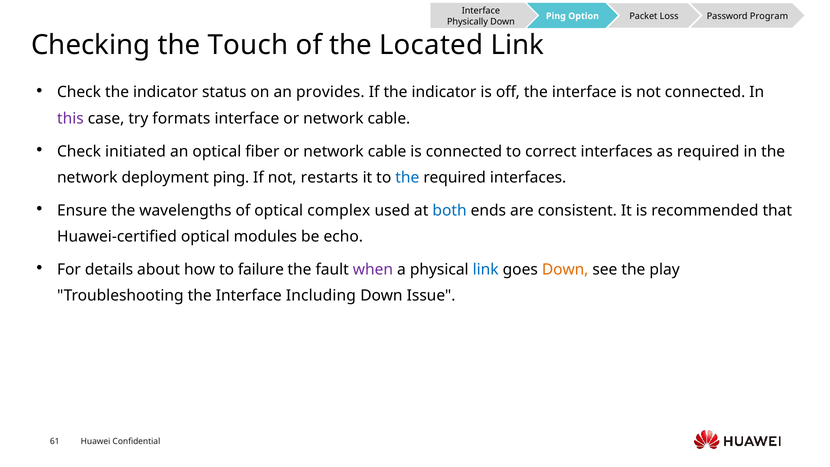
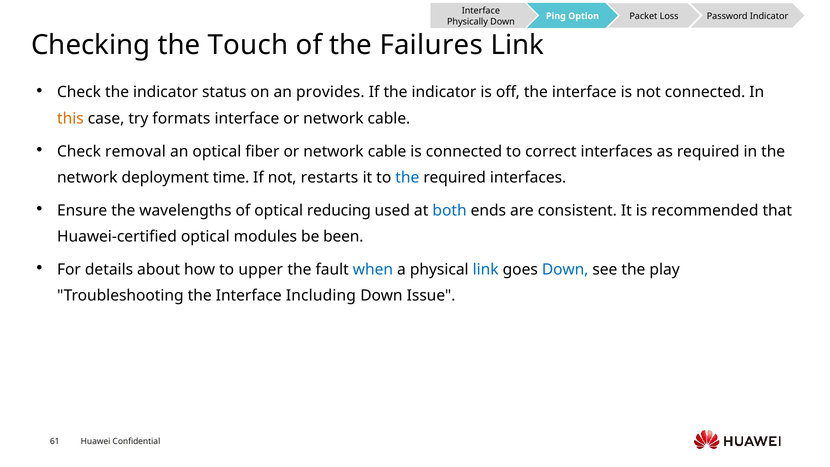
Password Program: Program -> Indicator
Located: Located -> Failures
this colour: purple -> orange
initiated: initiated -> removal
deployment ping: ping -> time
complex: complex -> reducing
echo: echo -> been
failure: failure -> upper
when colour: purple -> blue
Down at (565, 270) colour: orange -> blue
